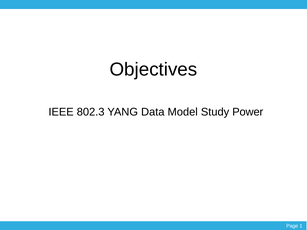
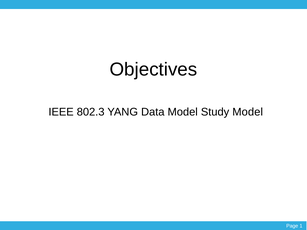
Study Power: Power -> Model
